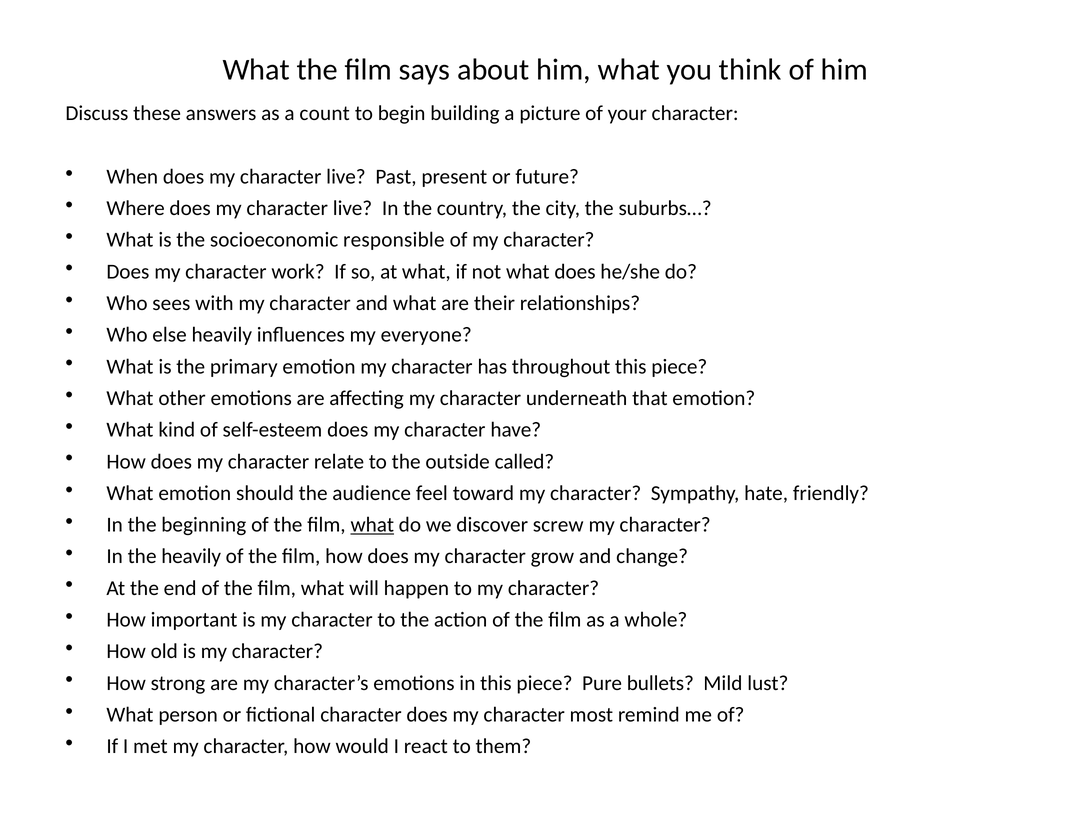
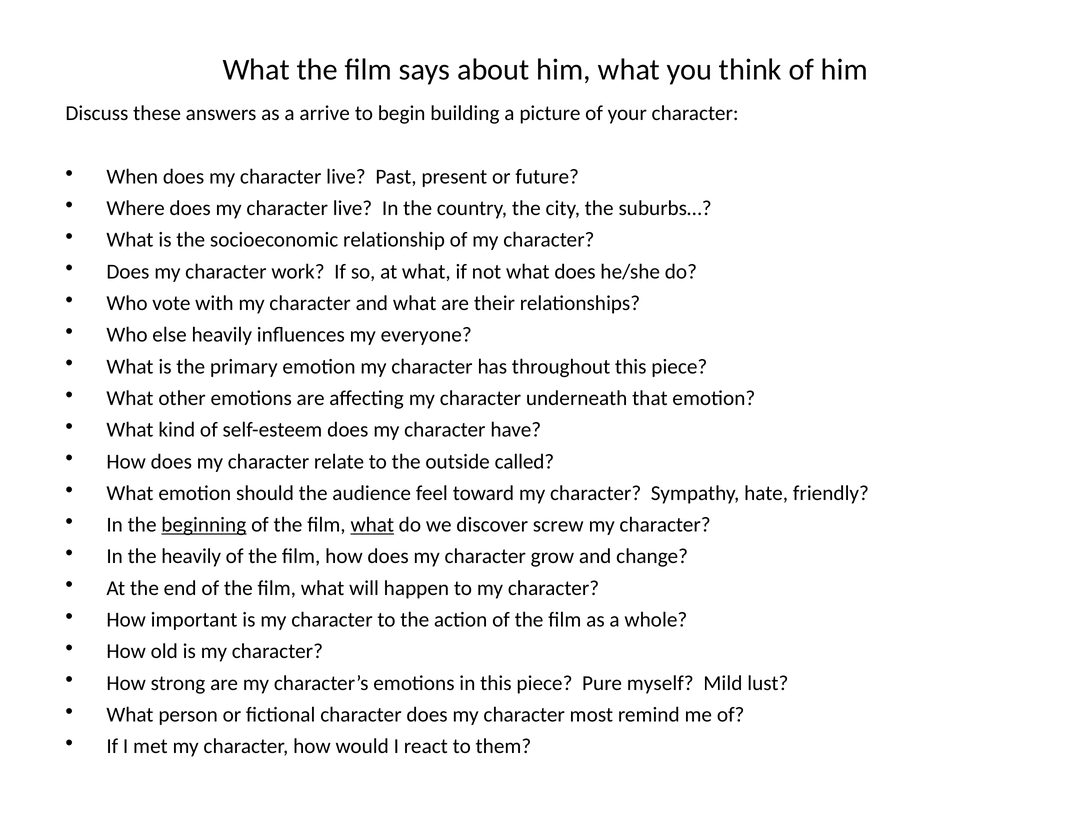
count: count -> arrive
responsible: responsible -> relationship
sees: sees -> vote
beginning underline: none -> present
bullets: bullets -> myself
